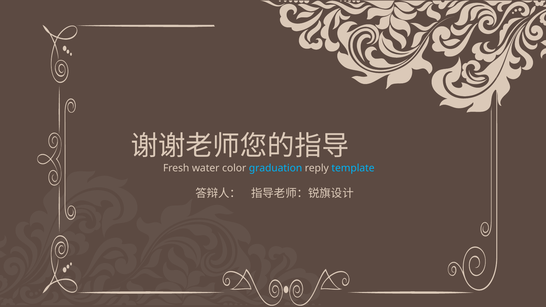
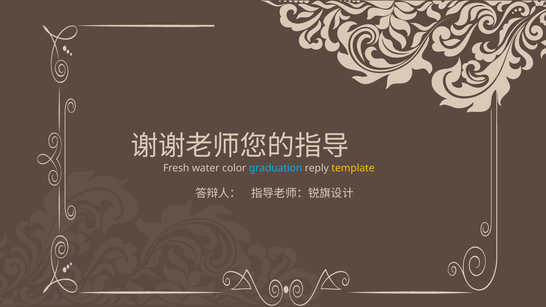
template colour: light blue -> yellow
